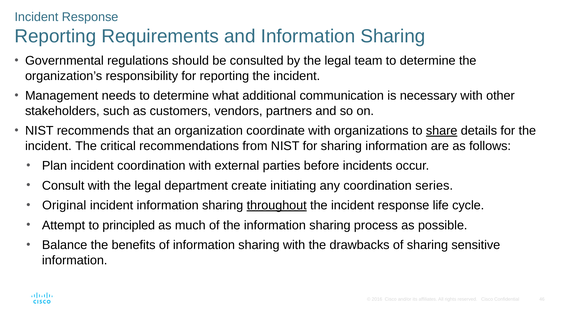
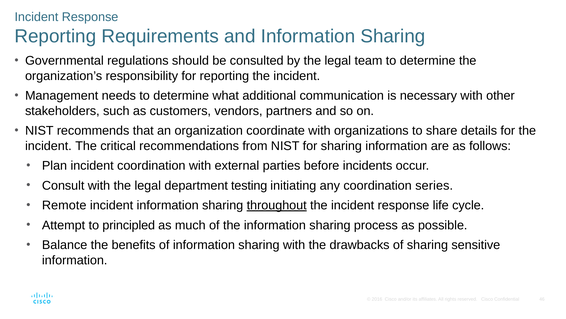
share underline: present -> none
create: create -> testing
Original: Original -> Remote
